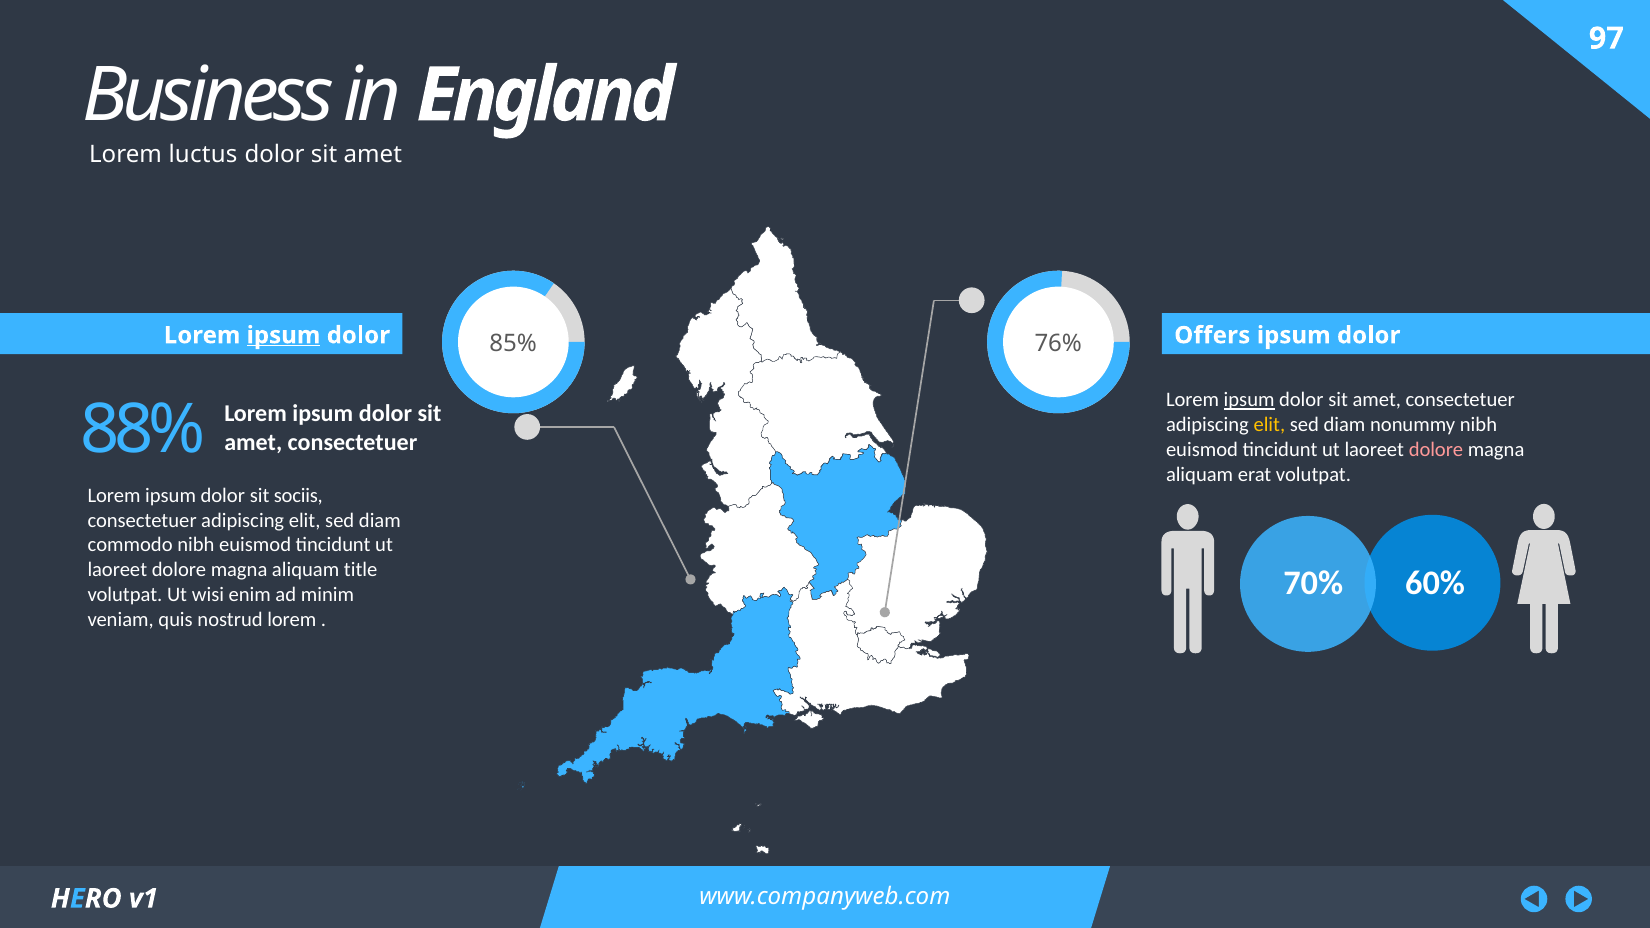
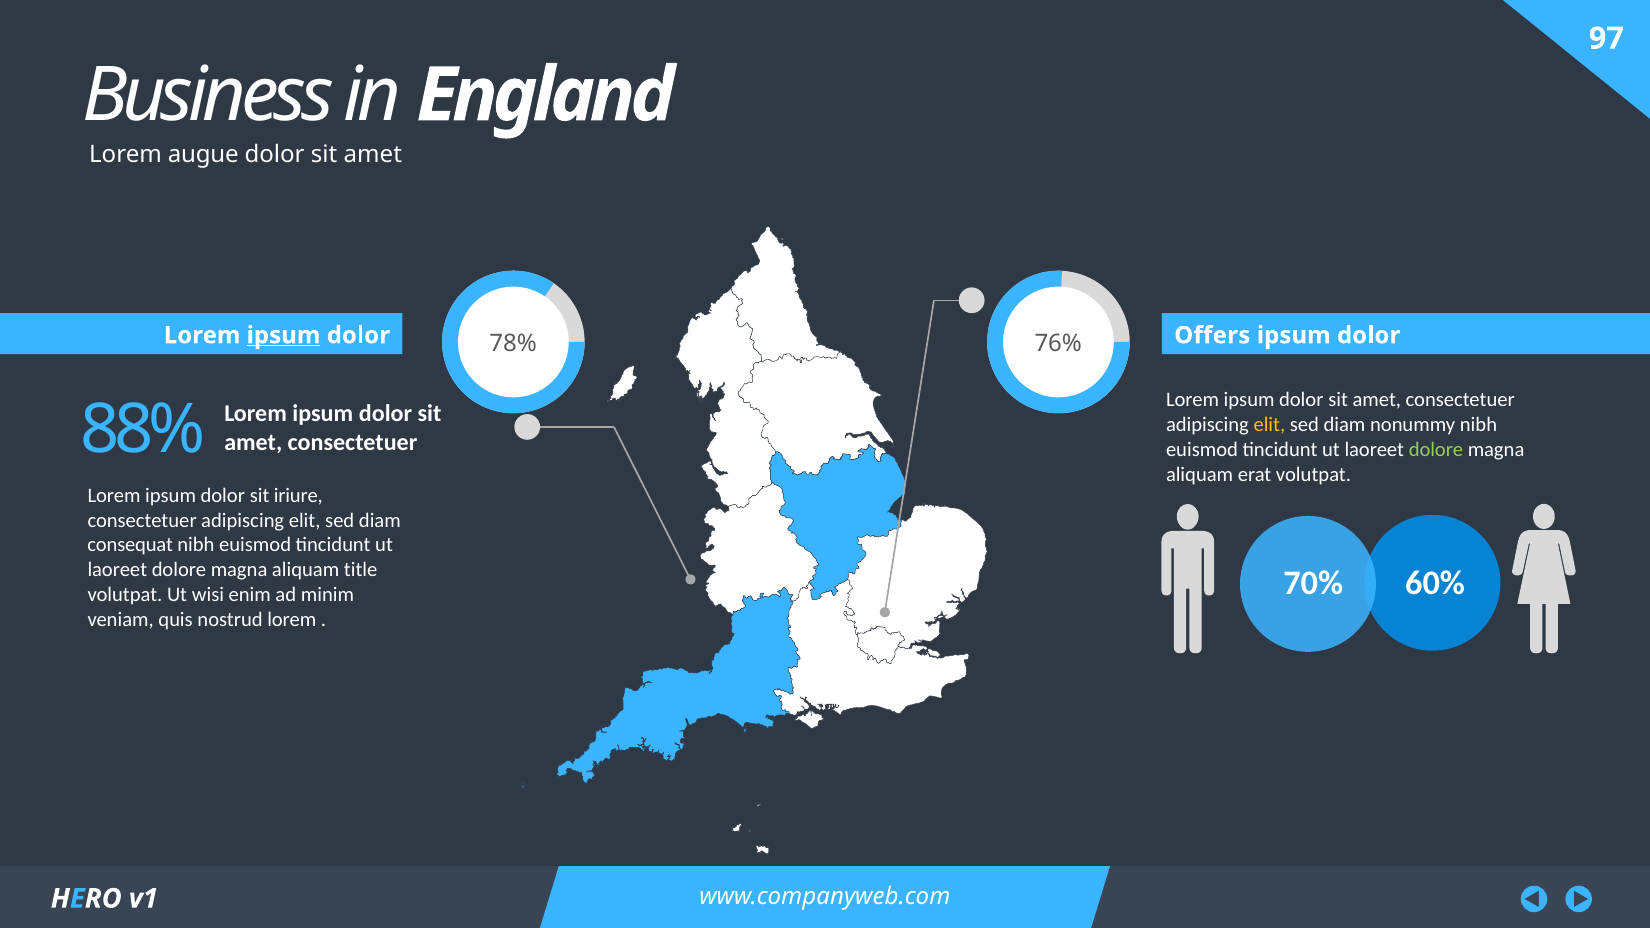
luctus: luctus -> augue
85%: 85% -> 78%
ipsum at (1249, 400) underline: present -> none
dolore at (1436, 450) colour: pink -> light green
sociis: sociis -> iriure
commodo: commodo -> consequat
